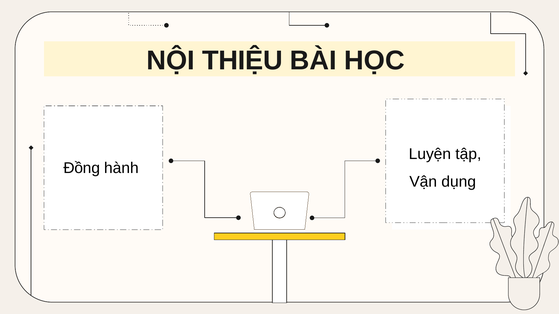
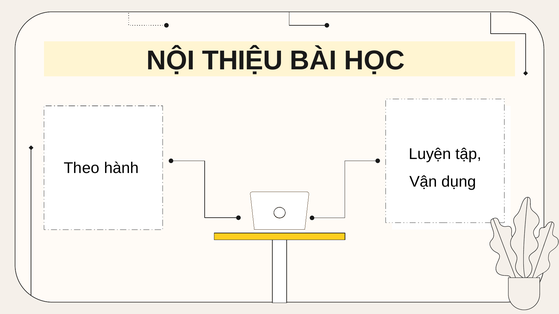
Đồng: Đồng -> Theo
